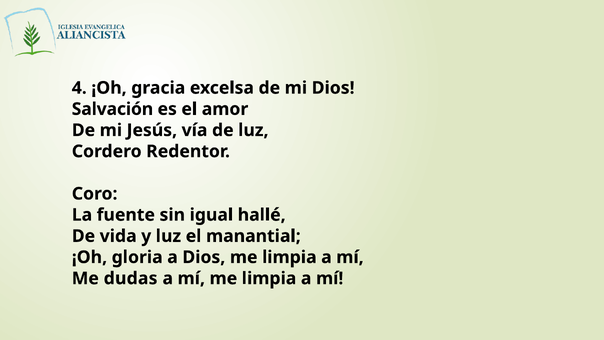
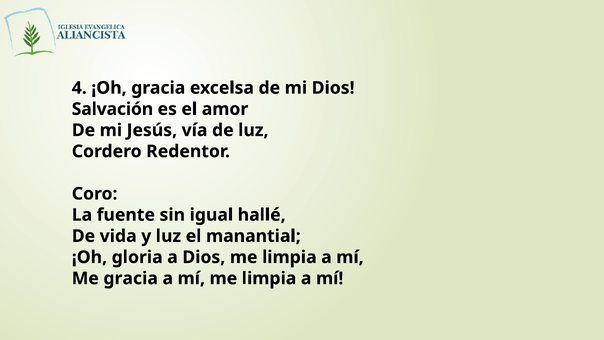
Me dudas: dudas -> gracia
